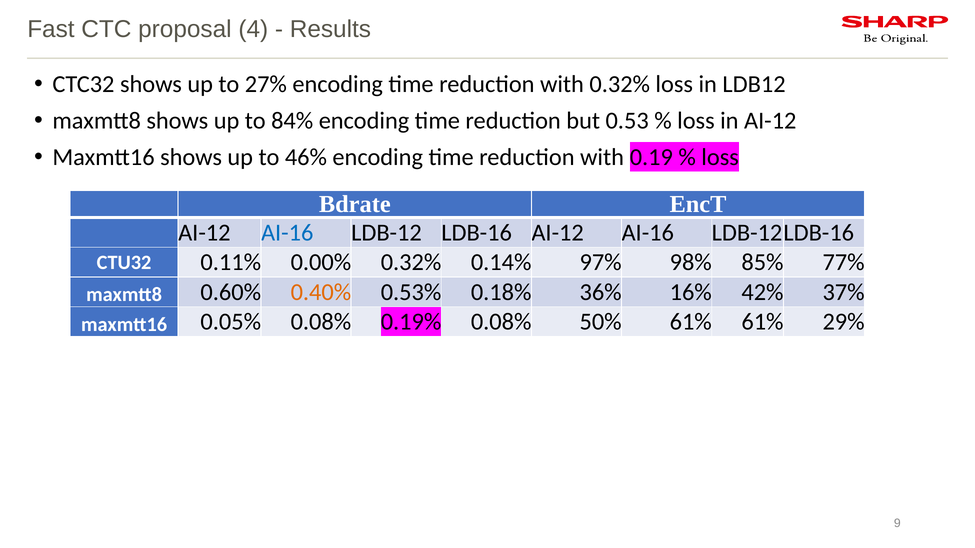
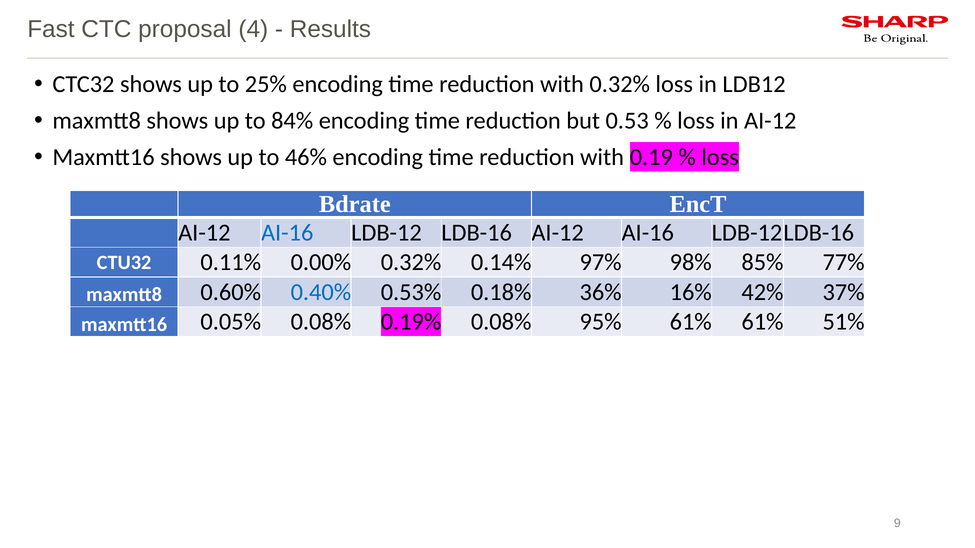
27%: 27% -> 25%
0.40% colour: orange -> blue
50%: 50% -> 95%
29%: 29% -> 51%
